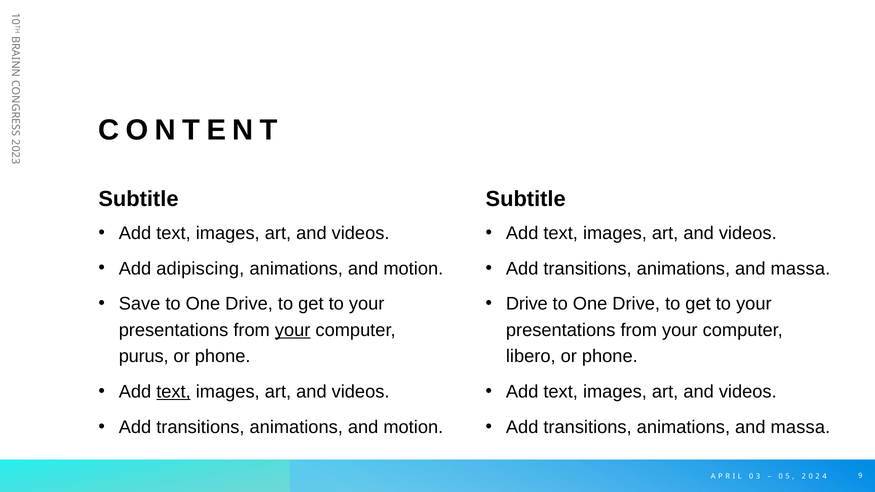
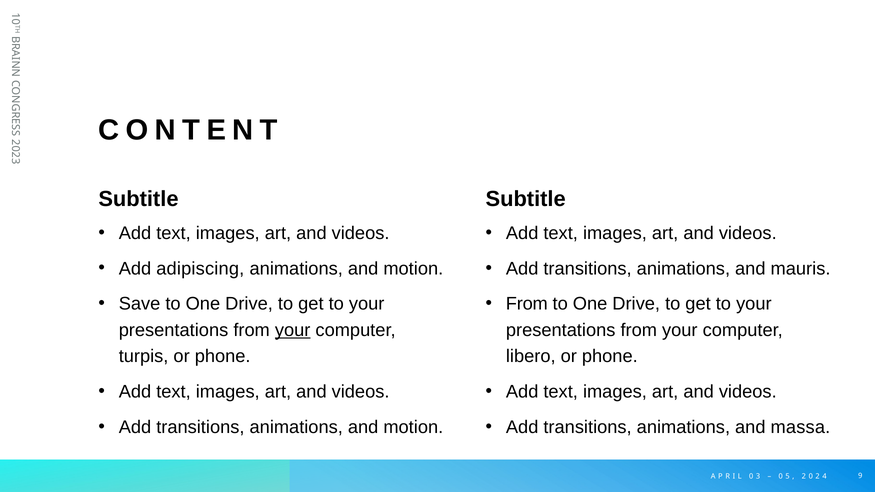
massa at (800, 269): massa -> mauris
Drive at (527, 304): Drive -> From
purus: purus -> turpis
text at (173, 392) underline: present -> none
